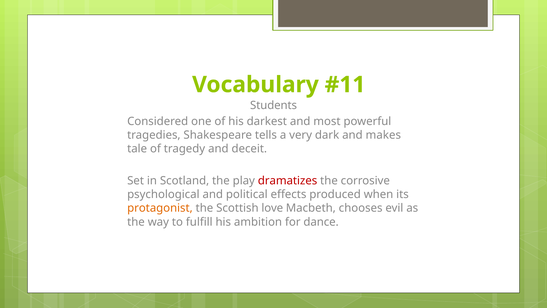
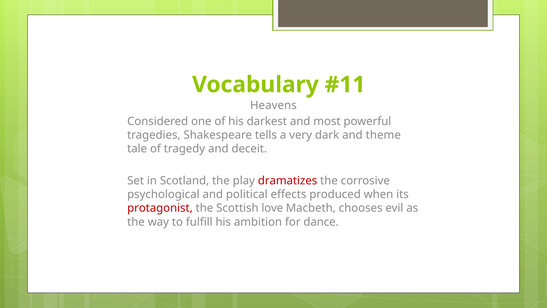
Students: Students -> Heavens
makes: makes -> theme
protagonist colour: orange -> red
